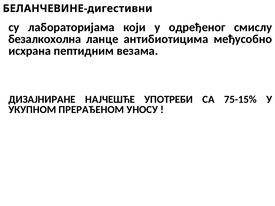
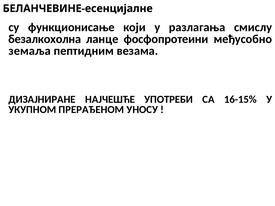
БЕЛАНЧЕВИНЕ-дигестивни: БЕЛАНЧЕВИНЕ-дигестивни -> БЕЛАНЧЕВИНЕ-есенцијалне
лабораторијама: лабораторијама -> функционисање
одређеног: одређеног -> разлагања
антибиотицима: антибиотицима -> фосфопротеини
исхрана: исхрана -> земаља
75-15%: 75-15% -> 16-15%
